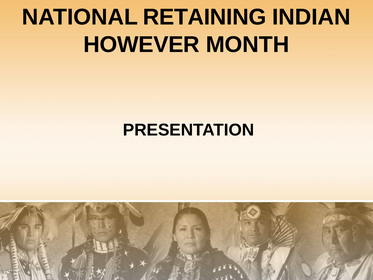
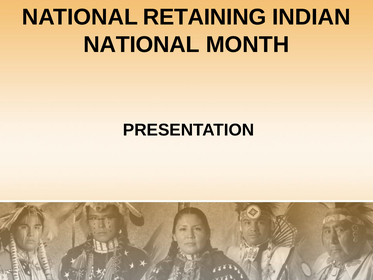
HOWEVER at (142, 44): HOWEVER -> NATIONAL
